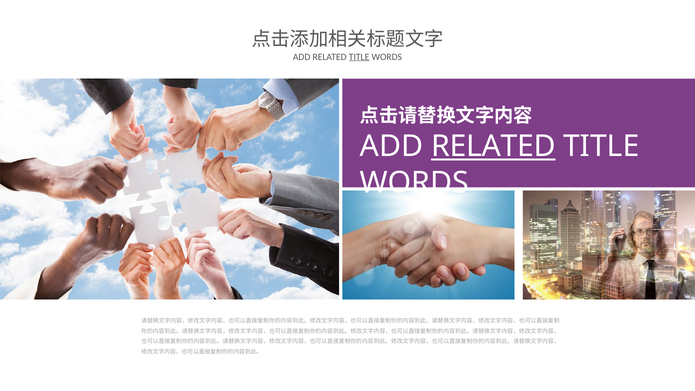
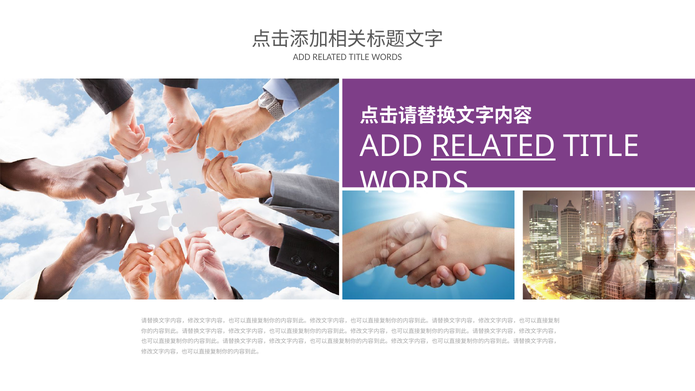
TITLE at (359, 57) underline: present -> none
